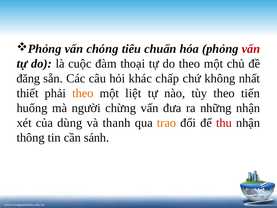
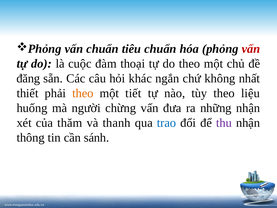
vấn chóng: chóng -> chuẩn
chấp: chấp -> ngắn
liệt: liệt -> tiết
tiến: tiến -> liệu
dùng: dùng -> thăm
trao colour: orange -> blue
thu colour: red -> purple
